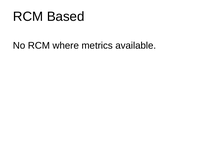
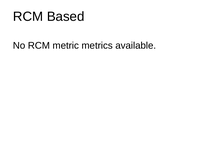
where: where -> metric
